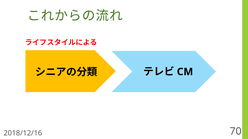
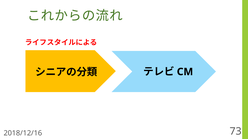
70: 70 -> 73
